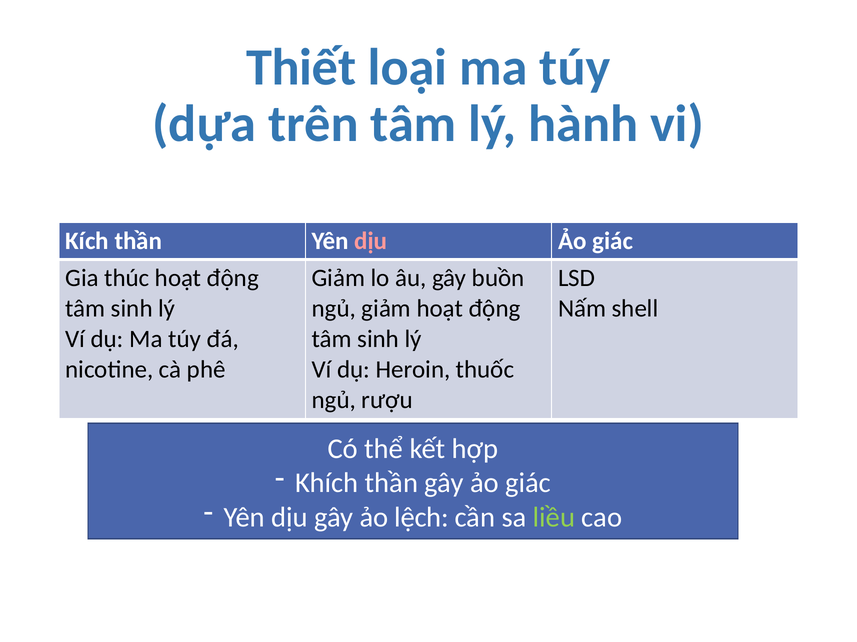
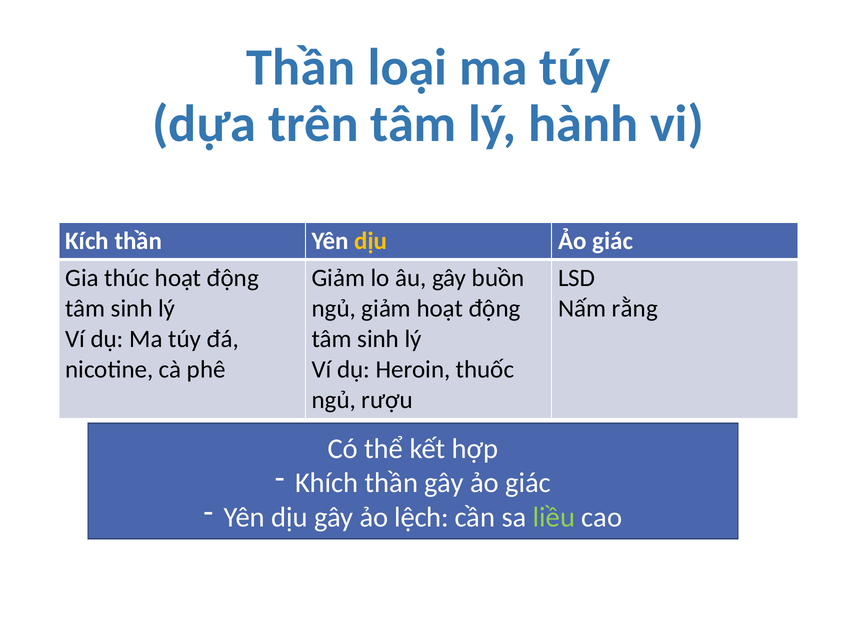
Thiết at (301, 68): Thiết -> Thần
dịu at (371, 241) colour: pink -> yellow
shell: shell -> rằng
